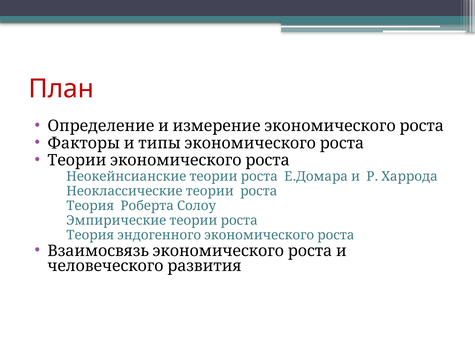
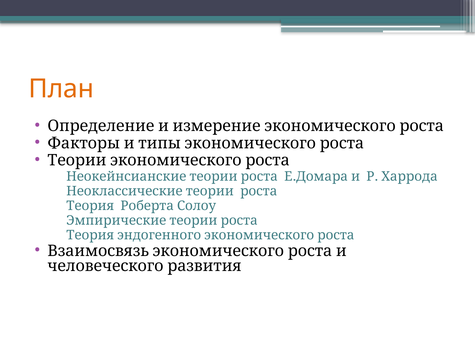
План colour: red -> orange
